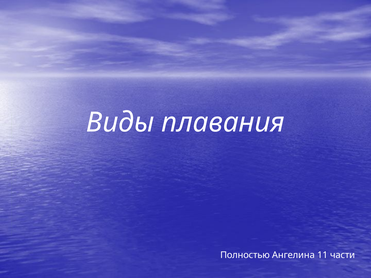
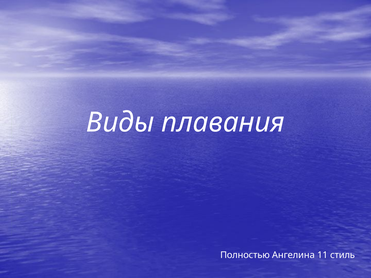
части: части -> стиль
